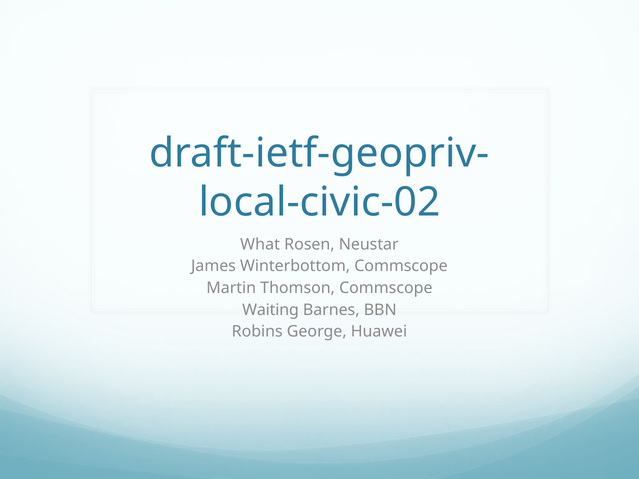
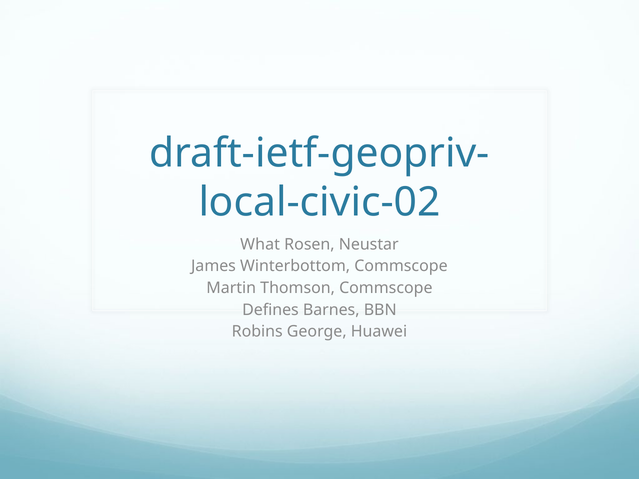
Waiting: Waiting -> Defines
